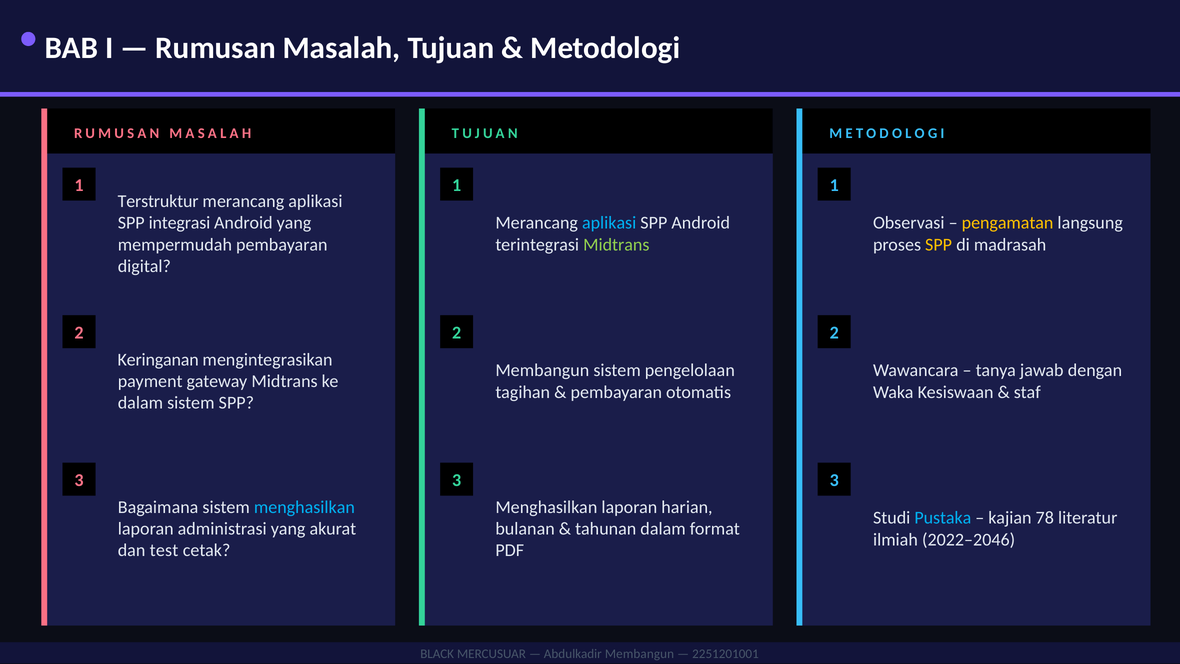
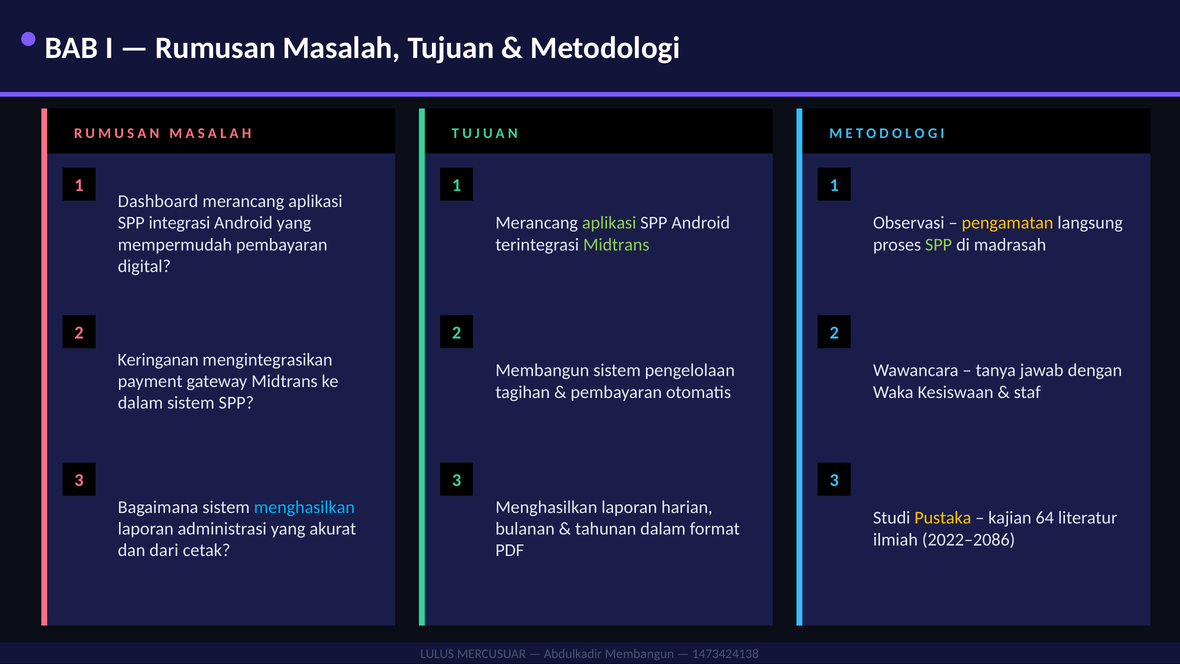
Terstruktur: Terstruktur -> Dashboard
aplikasi at (609, 223) colour: light blue -> light green
SPP at (939, 245) colour: yellow -> light green
Pustaka colour: light blue -> yellow
78: 78 -> 64
2022–2046: 2022–2046 -> 2022–2086
test: test -> dari
BLACK: BLACK -> LULUS
2251201001: 2251201001 -> 1473424138
